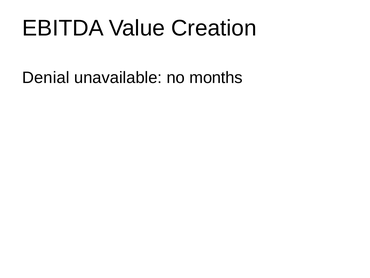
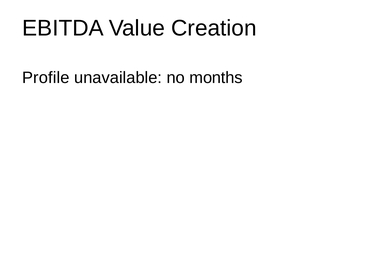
Denial: Denial -> Profile
